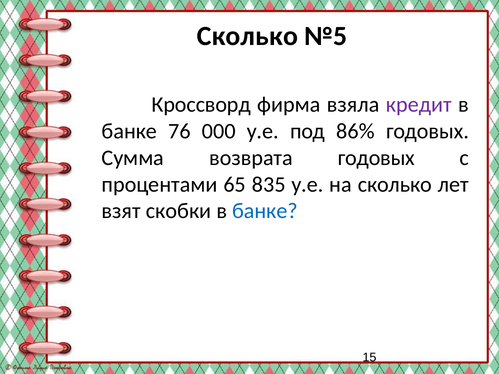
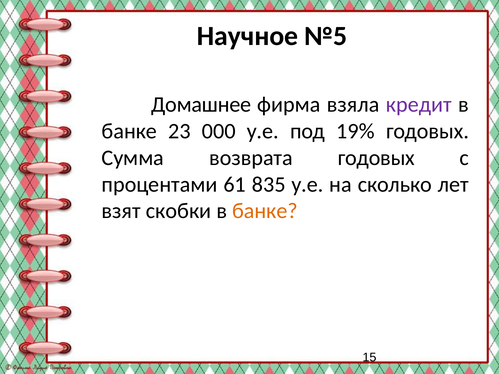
Сколько at (247, 36): Сколько -> Научное
Кроссворд: Кроссворд -> Домашнее
76: 76 -> 23
86%: 86% -> 19%
65: 65 -> 61
банке at (265, 211) colour: blue -> orange
